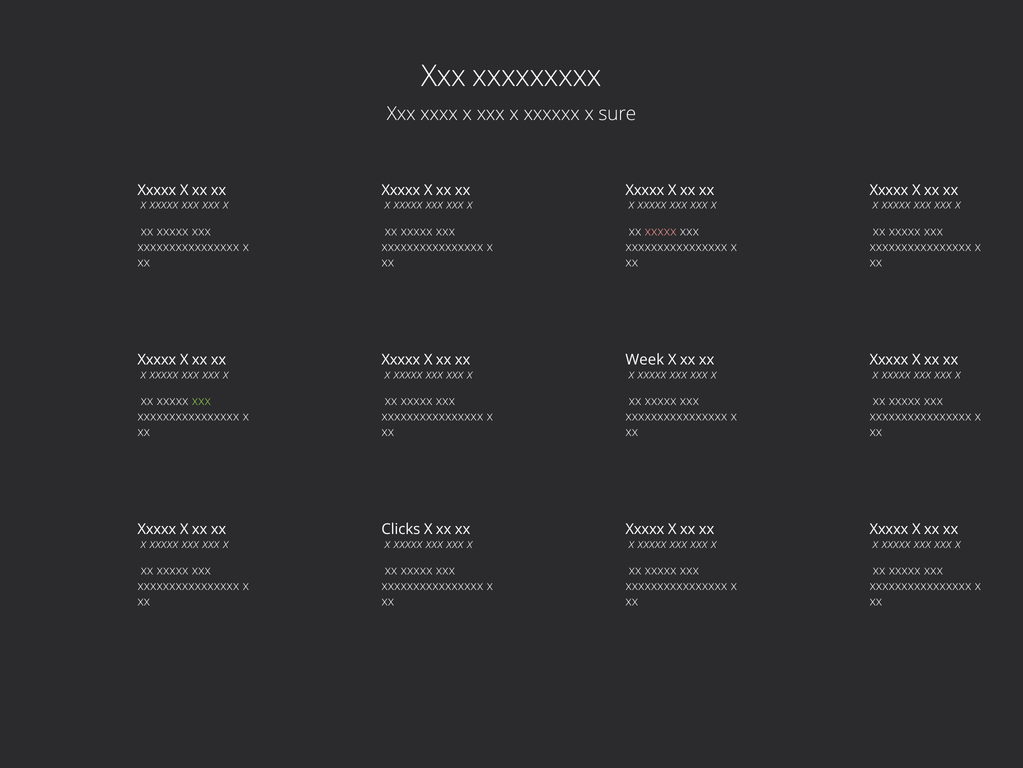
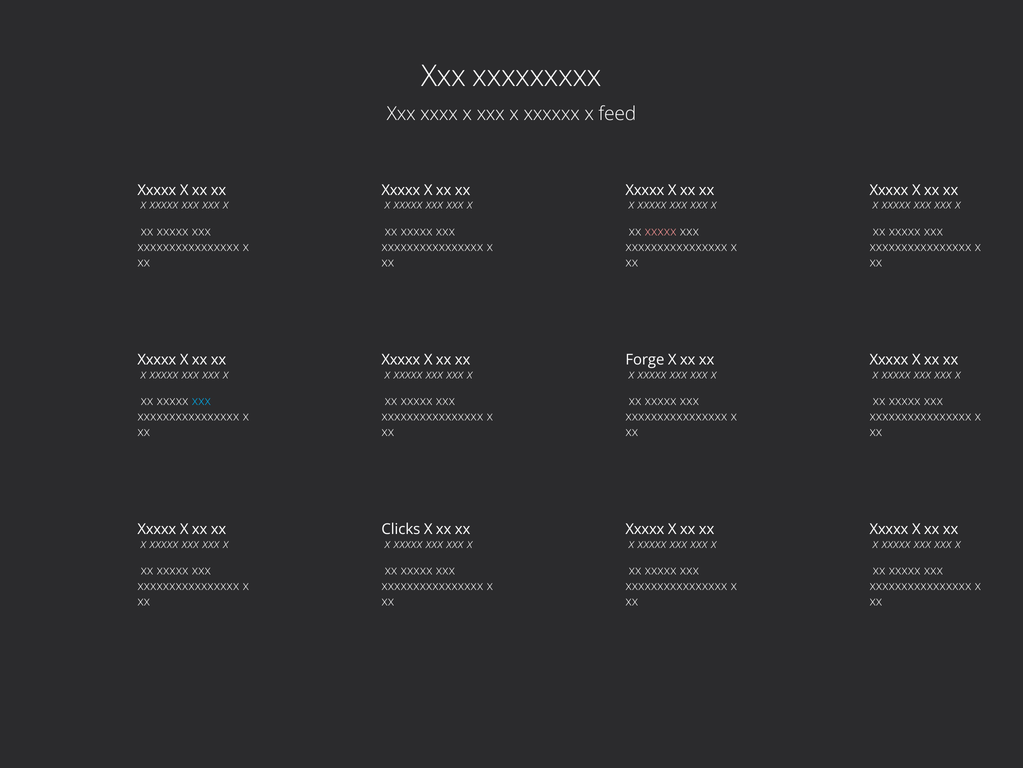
sure: sure -> feed
Week: Week -> Forge
xxx at (201, 401) colour: light green -> light blue
